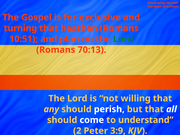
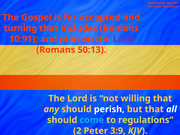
exclusive: exclusive -> accepted
heathen: heathen -> includes
10:51: 10:51 -> 10:91
Lord at (123, 39) colour: green -> purple
70:13: 70:13 -> 50:13
come colour: white -> light blue
understand: understand -> regulations
